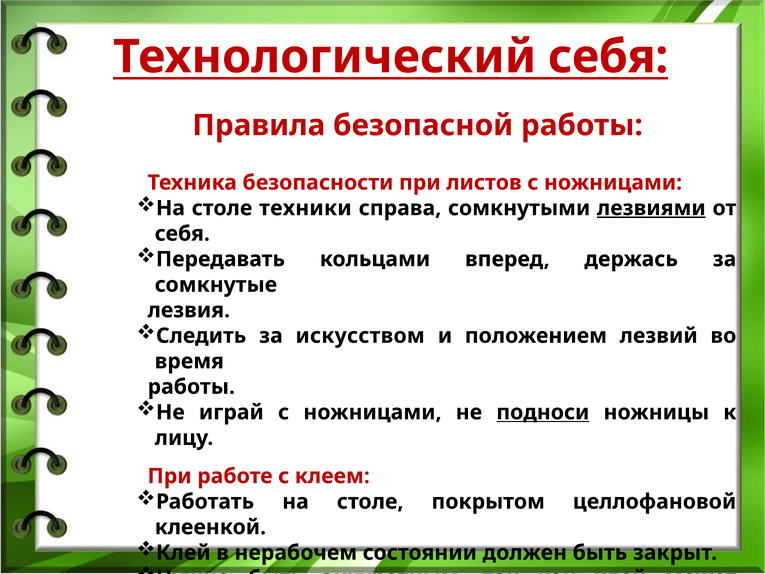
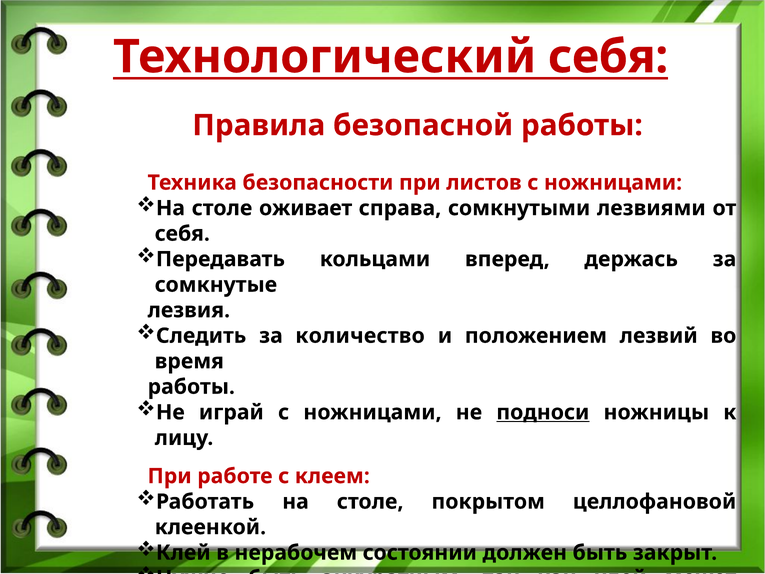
техники: техники -> оживает
лезвиями underline: present -> none
за искусством: искусством -> количество
